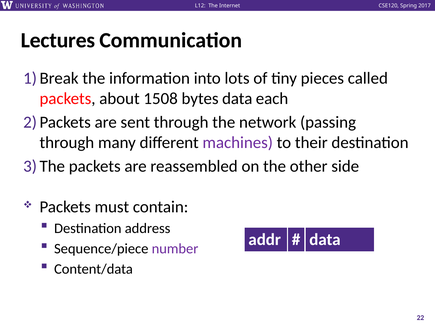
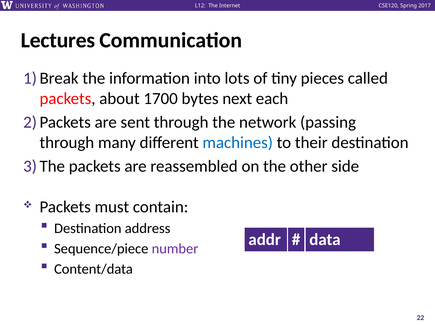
1508: 1508 -> 1700
bytes data: data -> next
machines colour: purple -> blue
